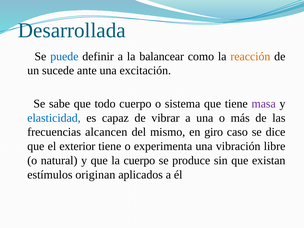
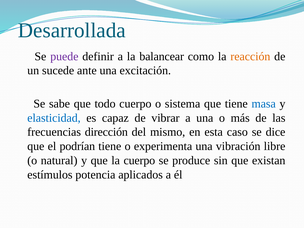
puede colour: blue -> purple
masa colour: purple -> blue
alcancen: alcancen -> dirección
giro: giro -> esta
exterior: exterior -> podrían
originan: originan -> potencia
